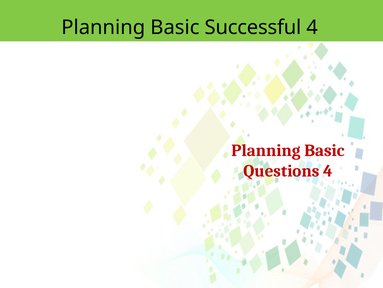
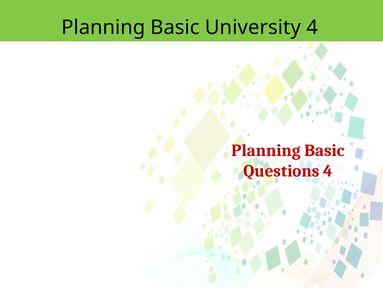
Successful: Successful -> University
